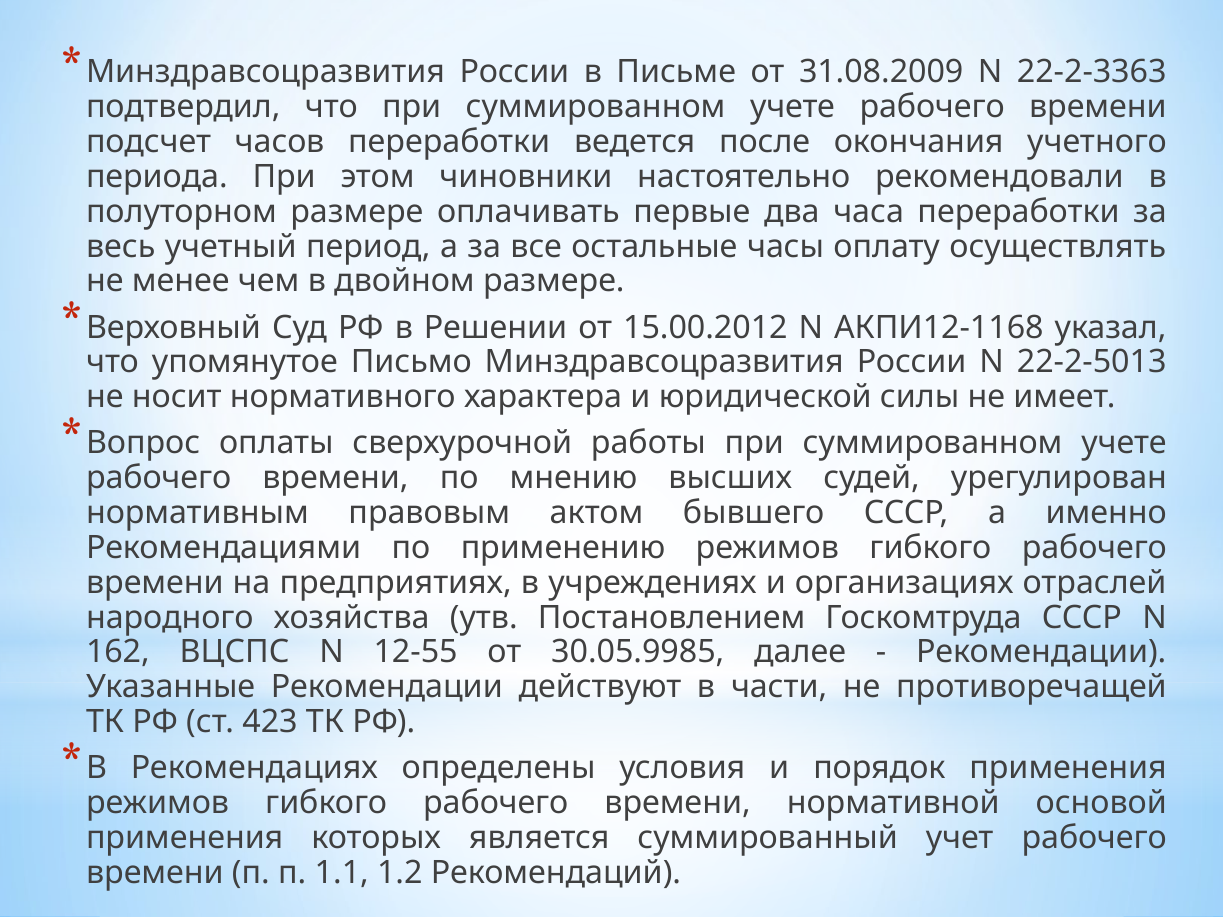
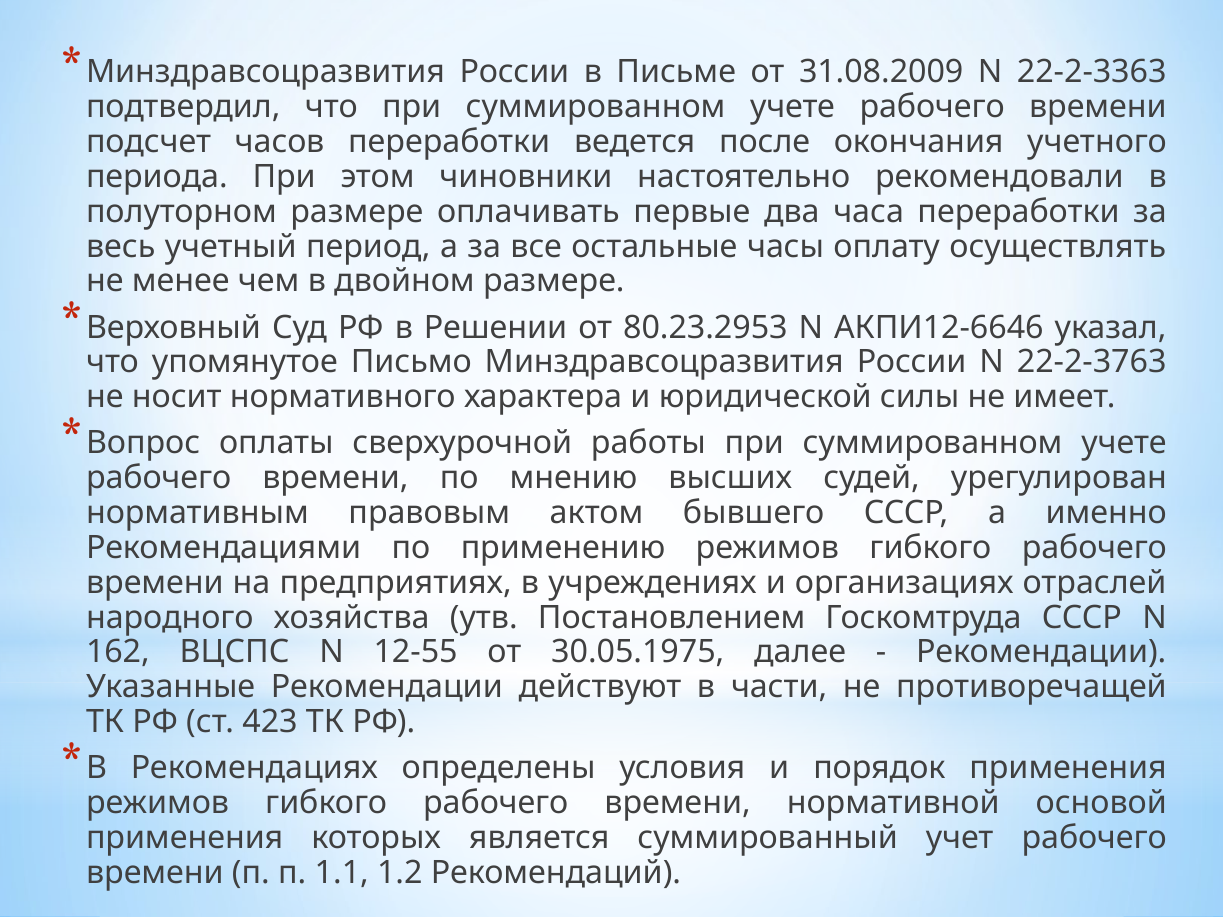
15.00.2012: 15.00.2012 -> 80.23.2953
АКПИ12-1168: АКПИ12-1168 -> АКПИ12-6646
22-2-5013: 22-2-5013 -> 22-2-3763
30.05.9985: 30.05.9985 -> 30.05.1975
